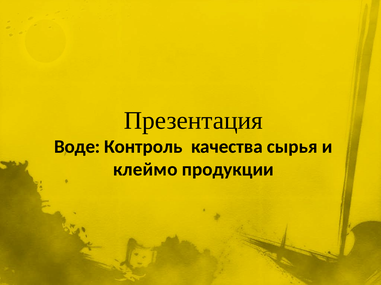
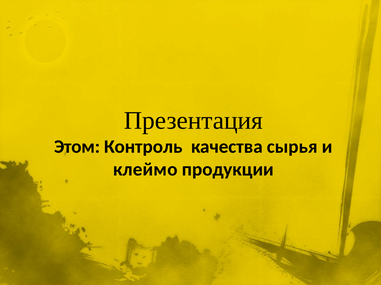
Воде: Воде -> Этом
